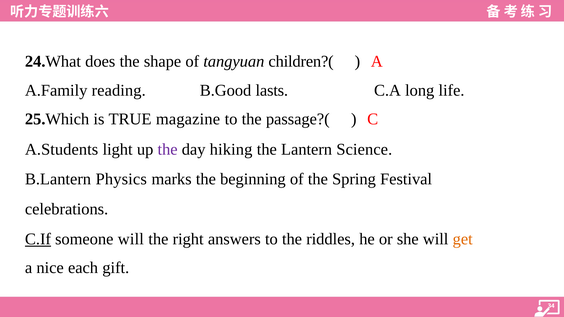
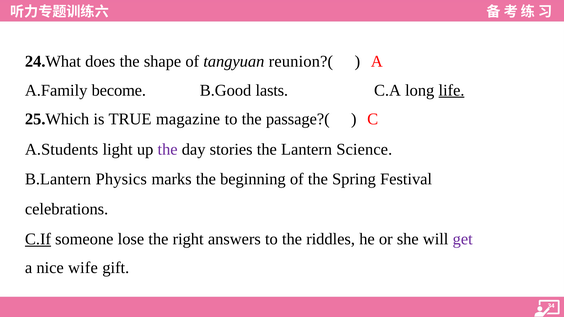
children?(: children?( -> reunion?(
reading: reading -> become
life underline: none -> present
hiking: hiking -> stories
someone will: will -> lose
get colour: orange -> purple
each: each -> wife
